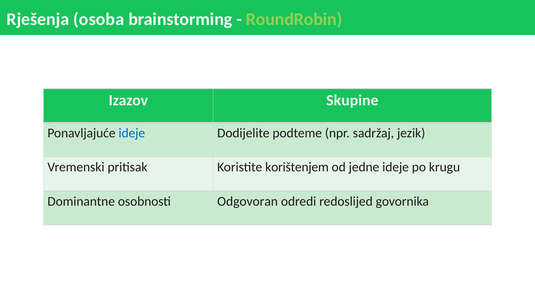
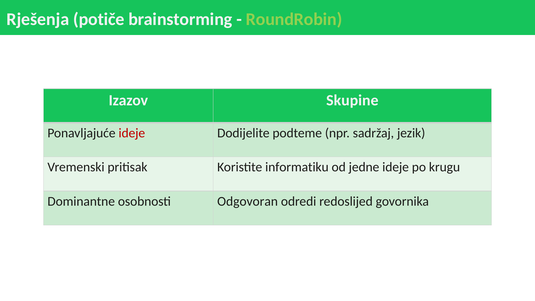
osoba: osoba -> potiče
ideje at (132, 133) colour: blue -> red
korištenjem: korištenjem -> informatiku
